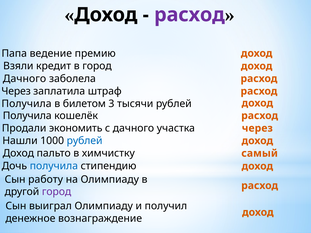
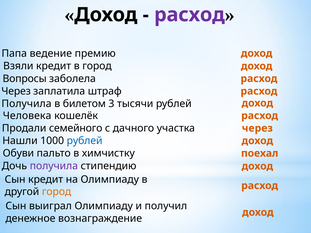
Дачного at (24, 79): Дачного -> Вопросы
Получила at (27, 116): Получила -> Человека
экономить: экономить -> семейного
Доход at (18, 153): Доход -> Обуви
самый: самый -> поехал
получила at (54, 166) colour: blue -> purple
Сын работу: работу -> кредит
город at (57, 192) colour: purple -> orange
